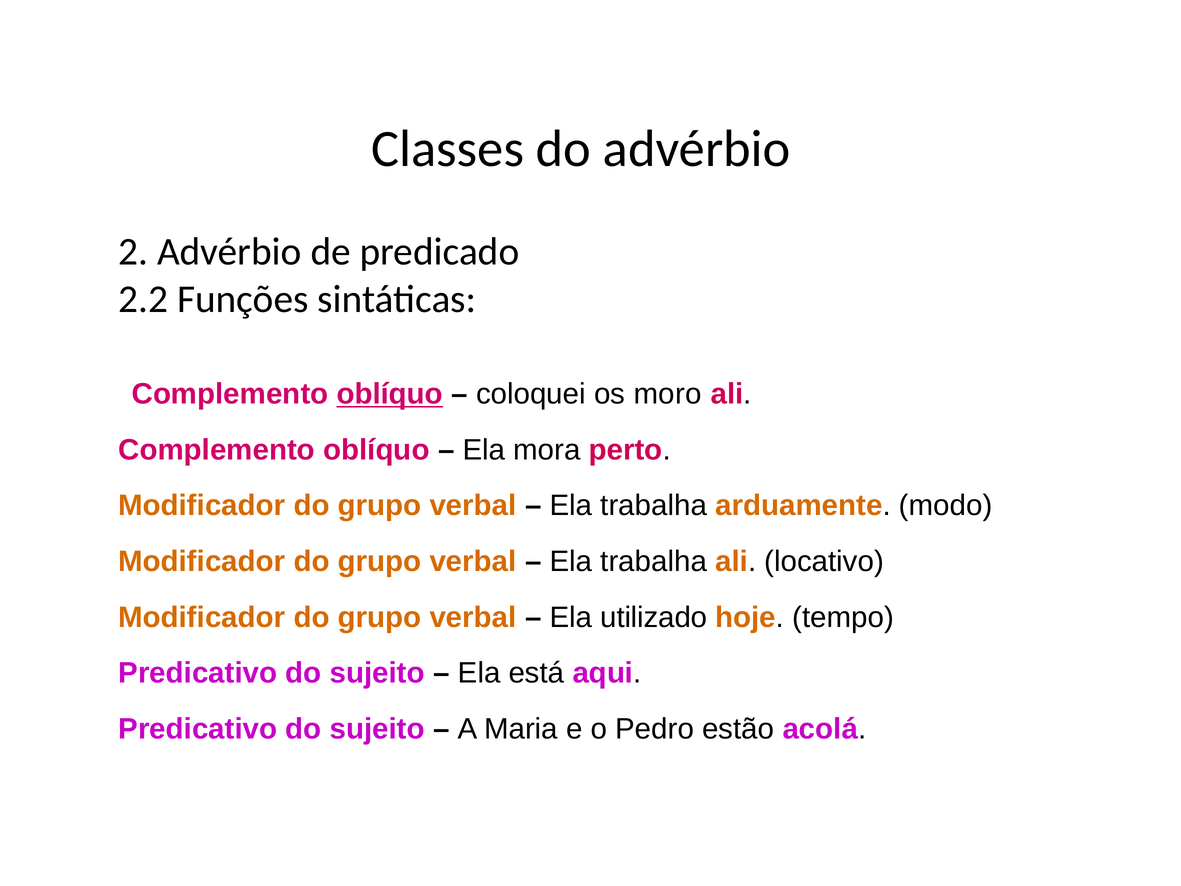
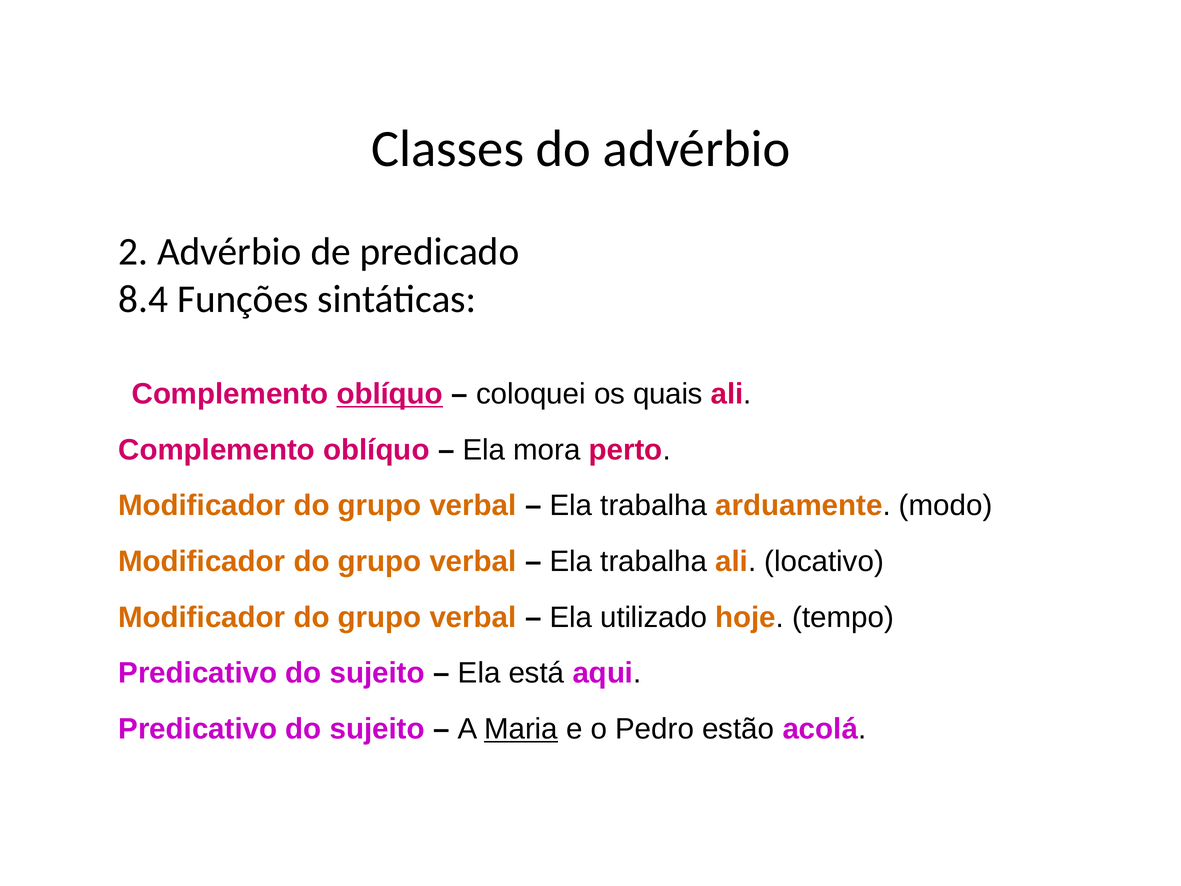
2.2: 2.2 -> 8.4
moro: moro -> quais
Maria underline: none -> present
